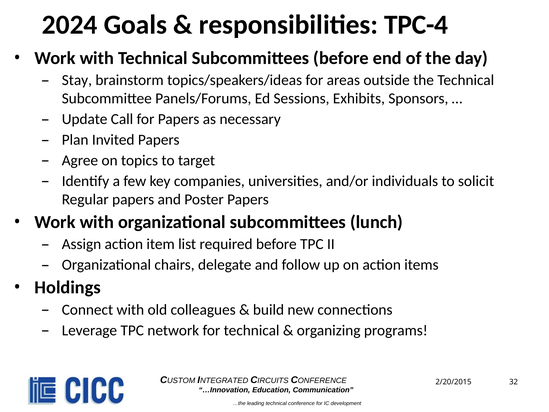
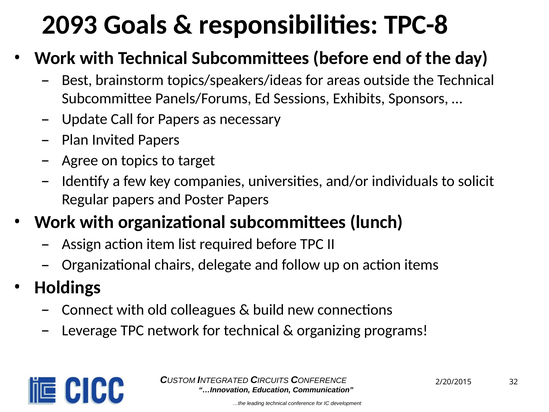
2024: 2024 -> 2093
TPC-4: TPC-4 -> TPC-8
Stay: Stay -> Best
